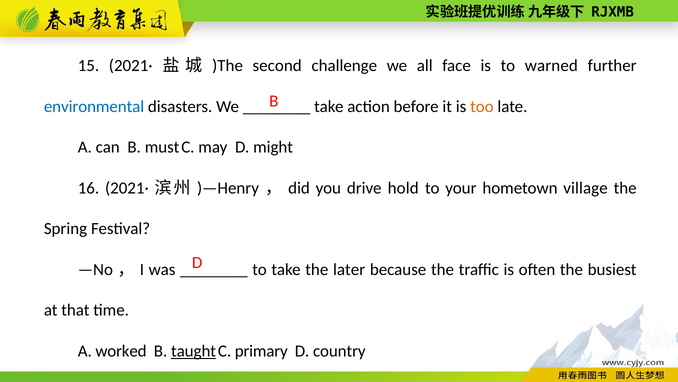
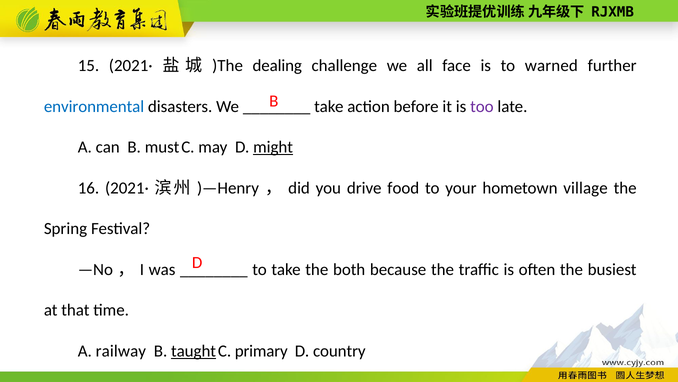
second: second -> dealing
too colour: orange -> purple
might underline: none -> present
hold: hold -> food
later: later -> both
worked: worked -> railway
